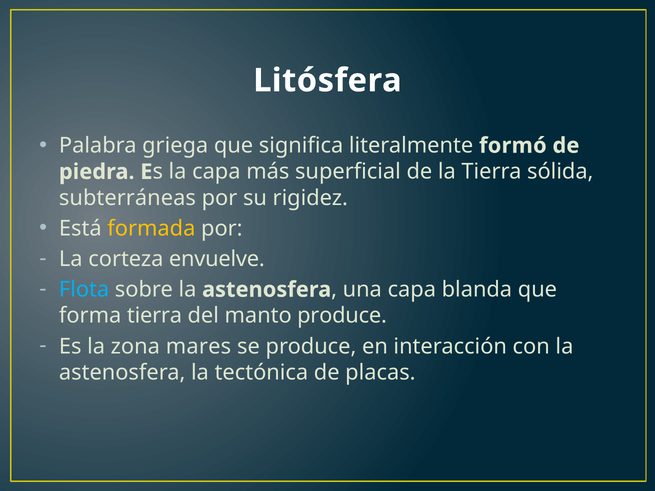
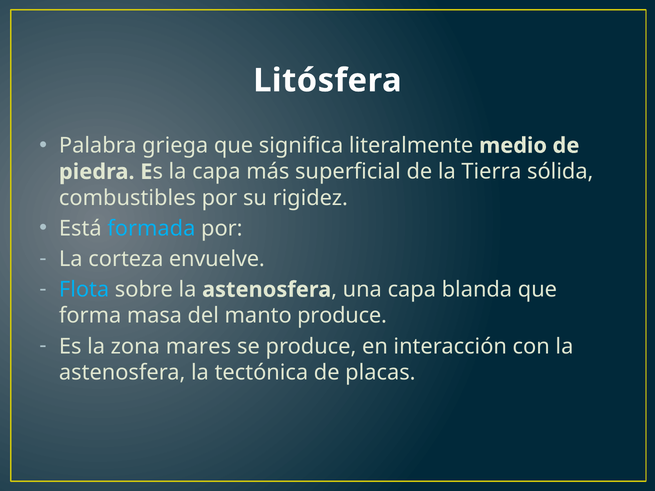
formó: formó -> medio
subterráneas: subterráneas -> combustibles
formada colour: yellow -> light blue
forma tierra: tierra -> masa
